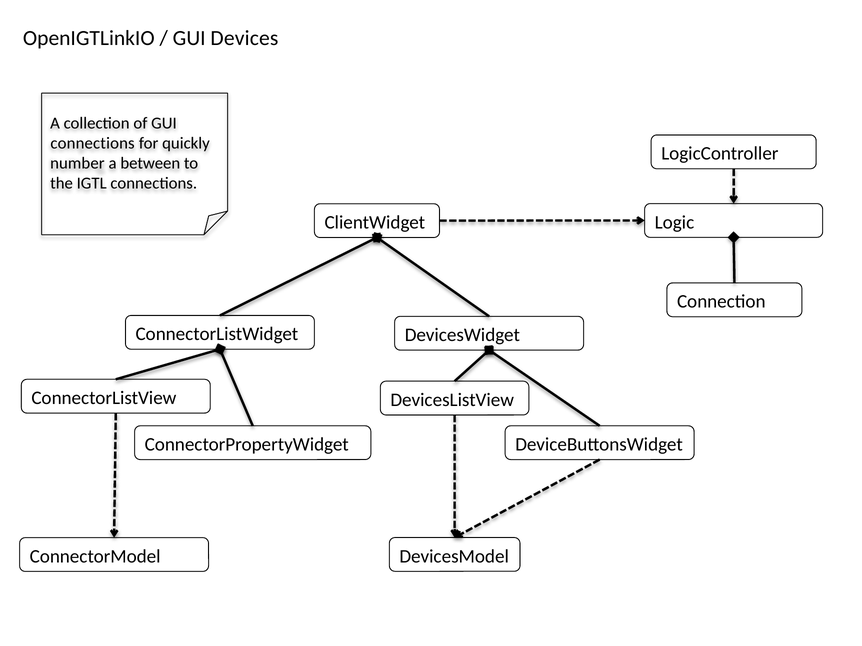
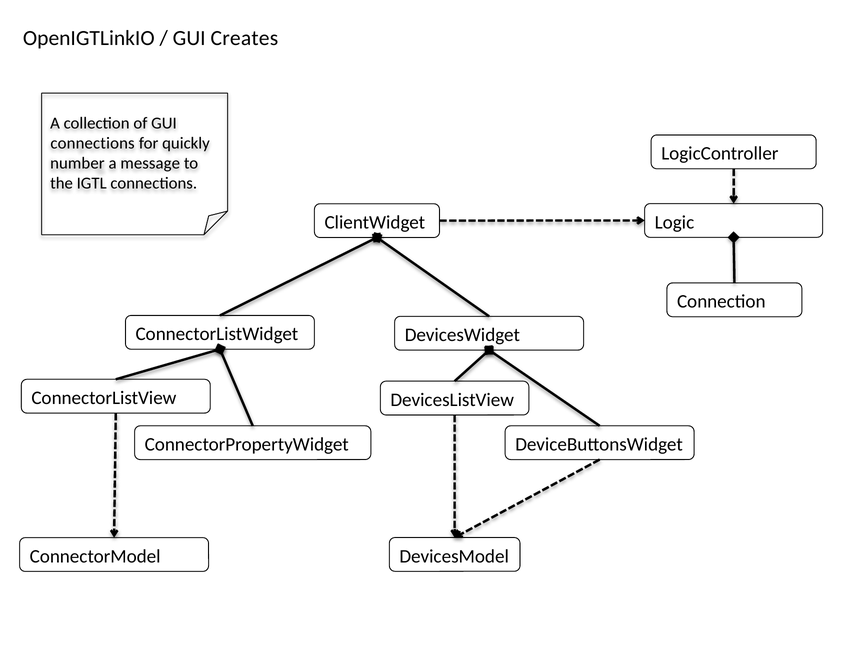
Devices: Devices -> Creates
between: between -> message
